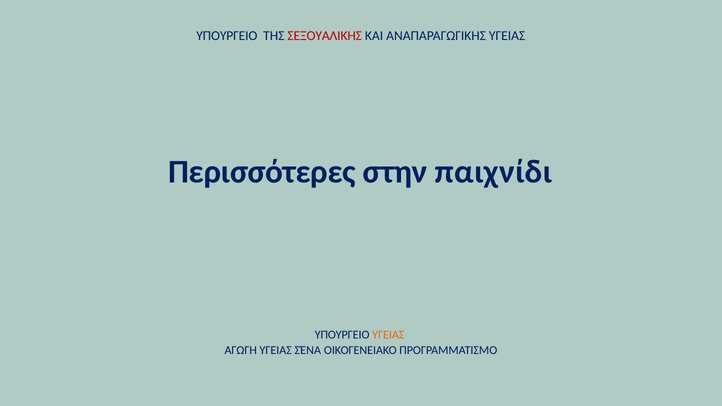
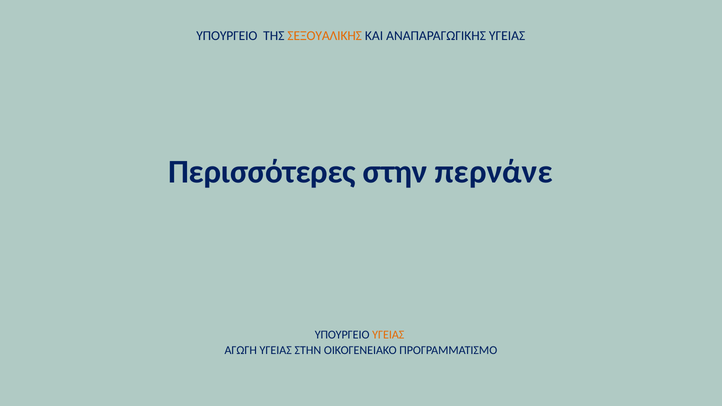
ΣΕΞΟΥΑΛΙΚΗΣ colour: red -> orange
παιχνίδι: παιχνίδι -> περνάνε
ΥΓΕΙΑΣ ΣΈΝΑ: ΣΈΝΑ -> ΣΤΗΝ
